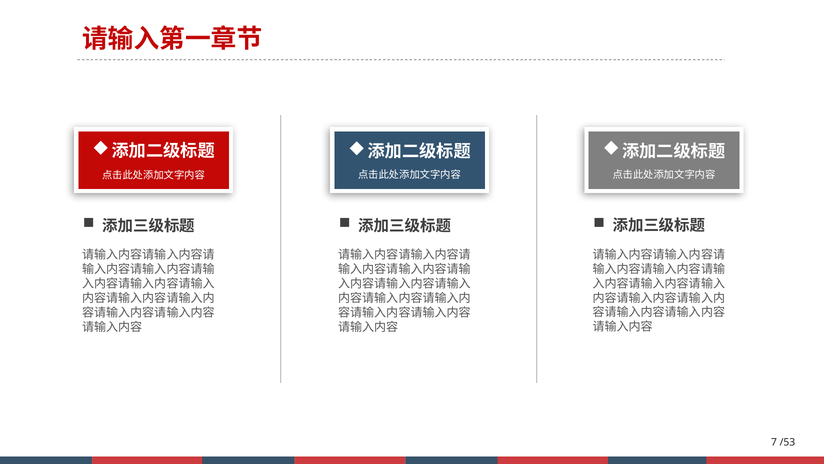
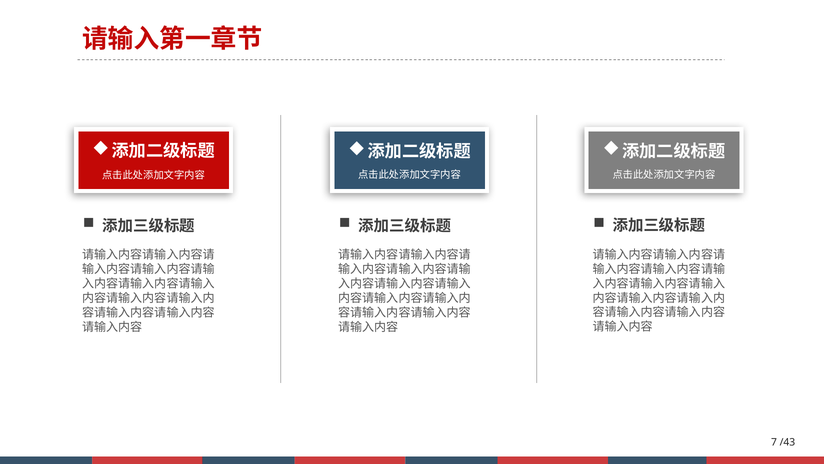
/53: /53 -> /43
